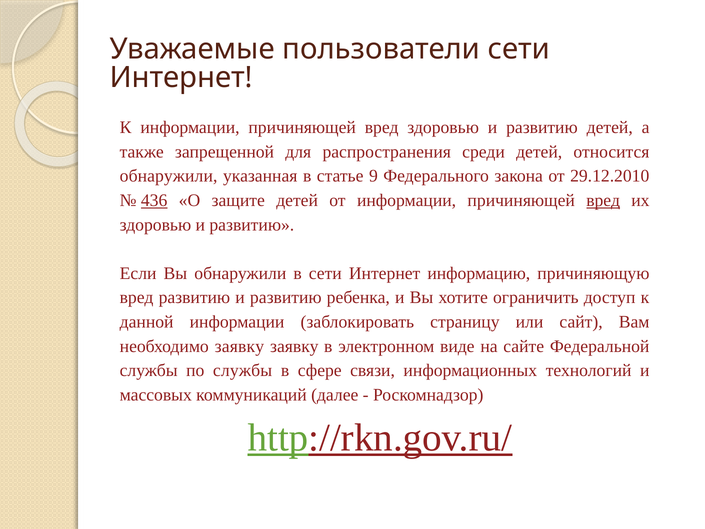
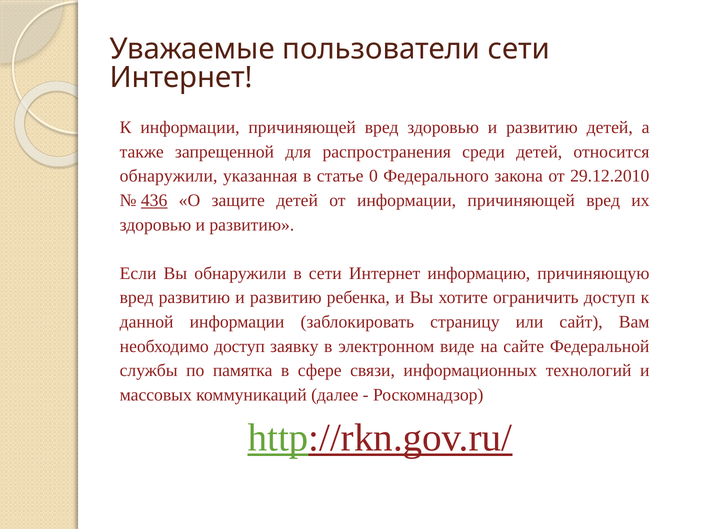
9: 9 -> 0
вред at (603, 200) underline: present -> none
необходимо заявку: заявку -> доступ
по службы: службы -> памятка
